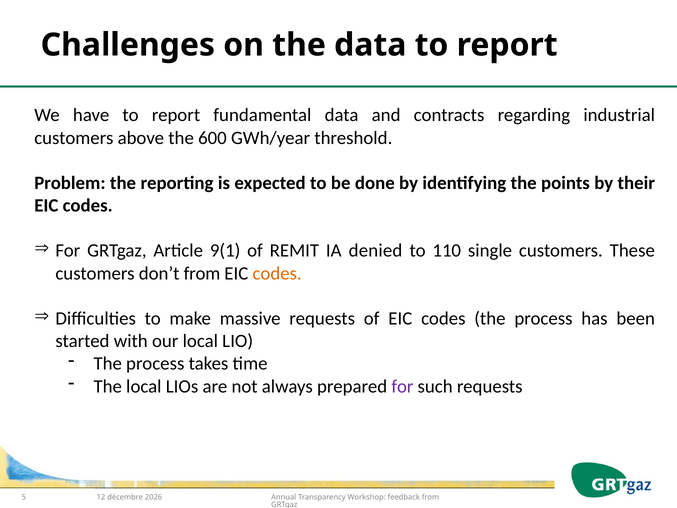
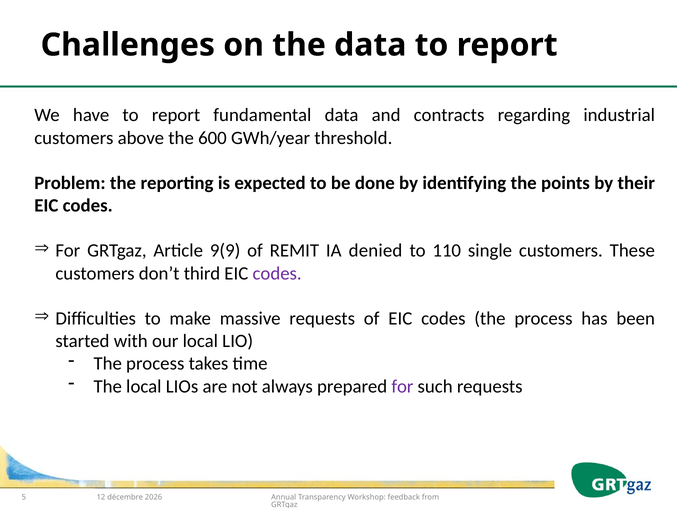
9(1: 9(1 -> 9(9
don’t from: from -> third
codes at (277, 273) colour: orange -> purple
